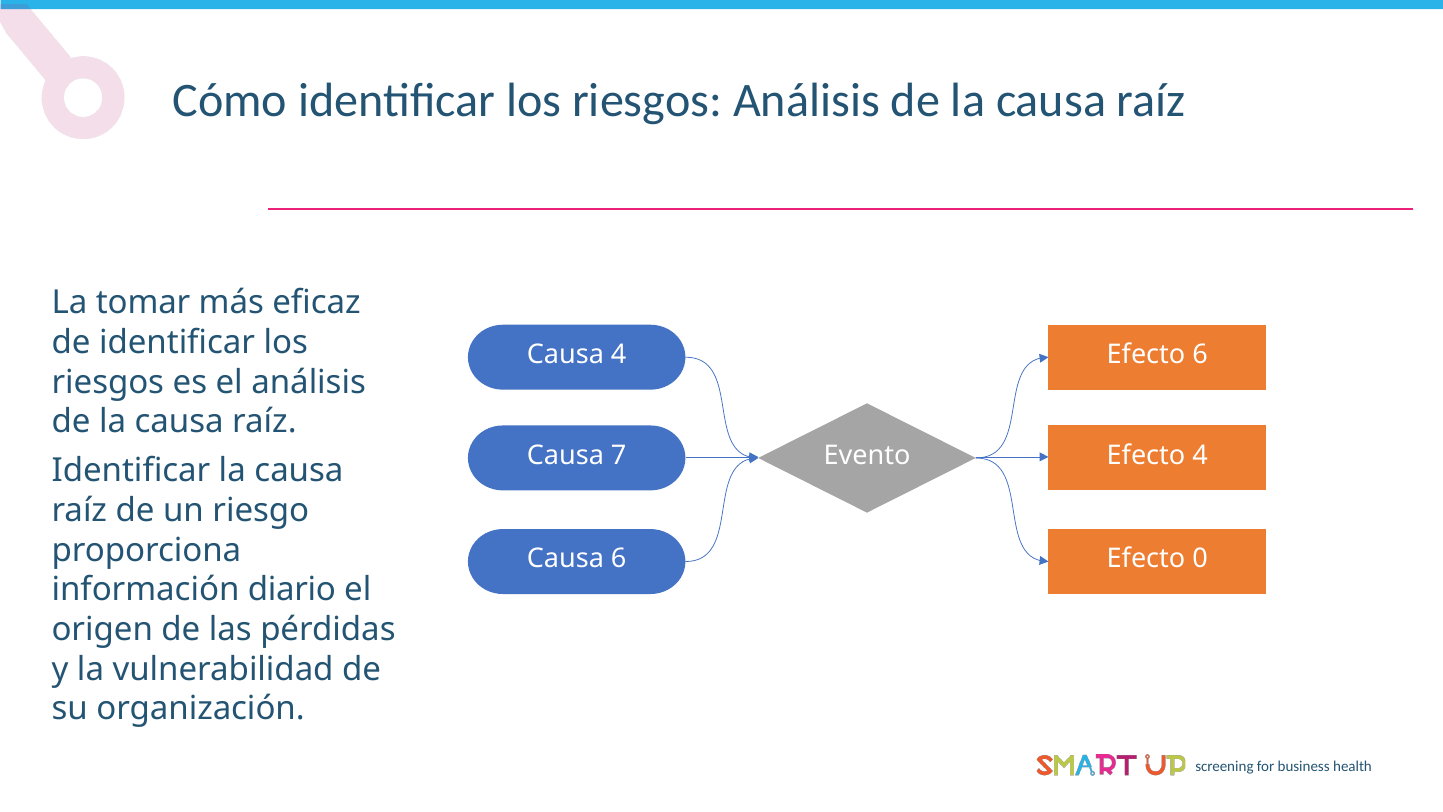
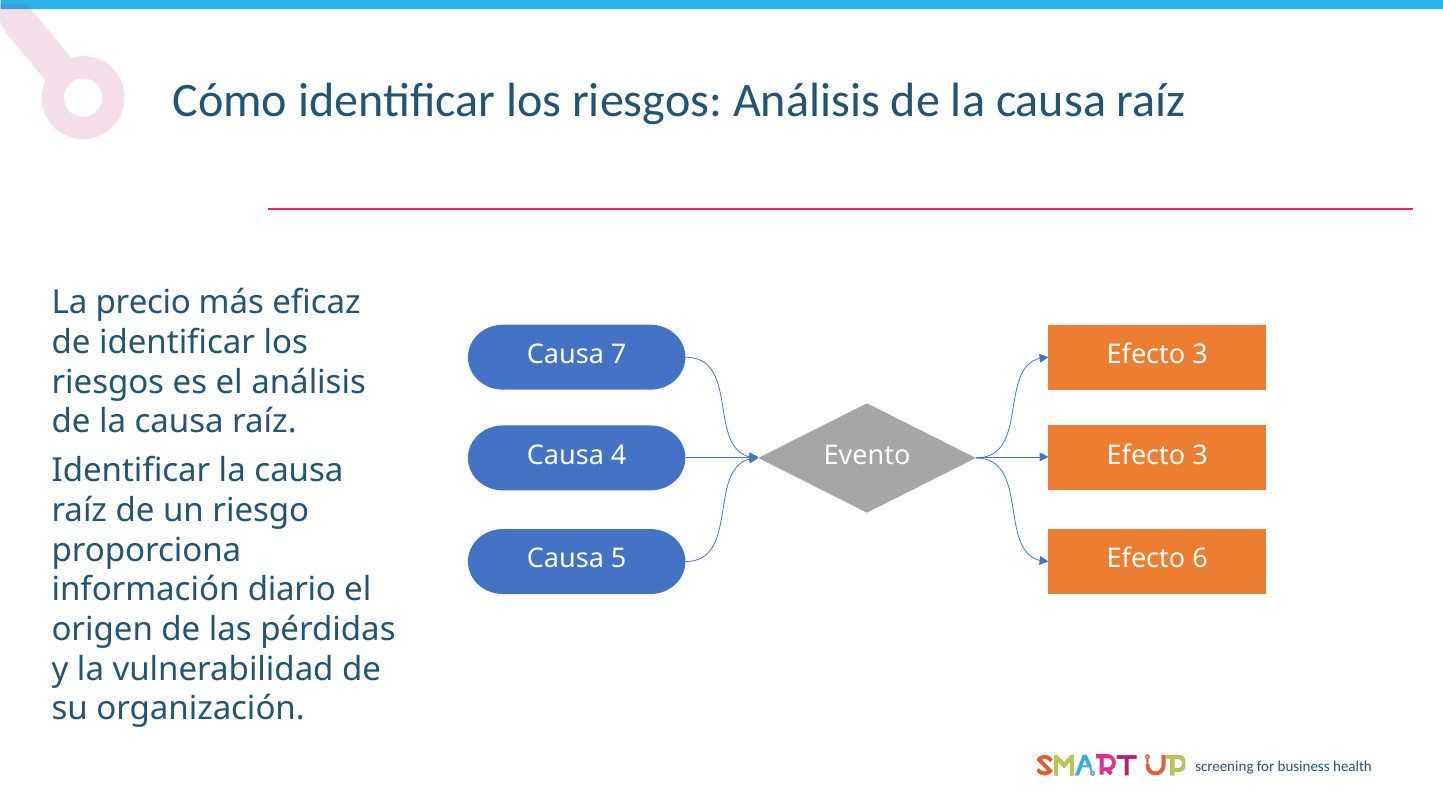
tomar: tomar -> precio
Causa 4: 4 -> 7
6 at (1200, 354): 6 -> 3
7: 7 -> 4
4 at (1200, 455): 4 -> 3
Causa 6: 6 -> 5
0: 0 -> 6
